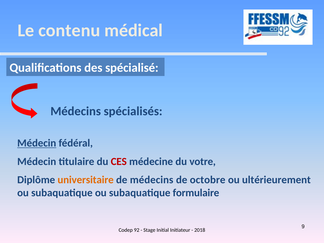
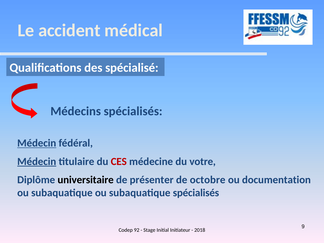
contenu: contenu -> accident
Médecin at (37, 161) underline: none -> present
universitaire colour: orange -> black
de médecins: médecins -> présenter
ultérieurement: ultérieurement -> documentation
subaquatique formulaire: formulaire -> spécialisés
